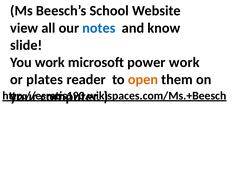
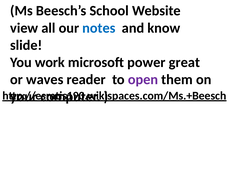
power work: work -> great
plates: plates -> waves
open colour: orange -> purple
